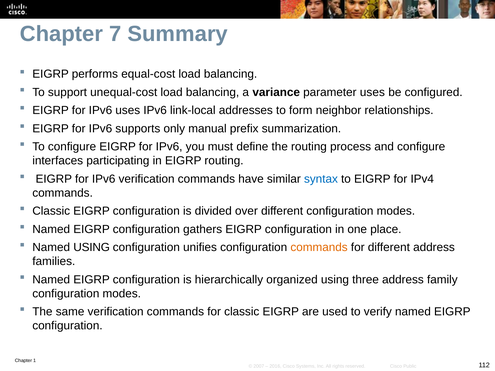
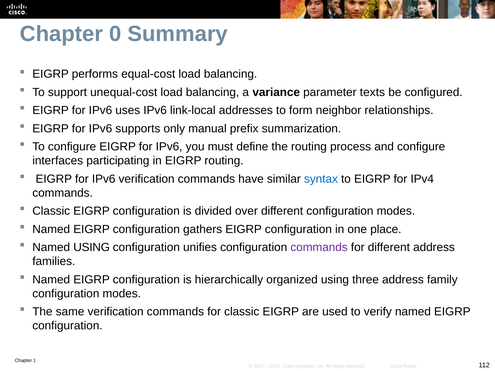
7: 7 -> 0
parameter uses: uses -> texts
commands at (319, 247) colour: orange -> purple
